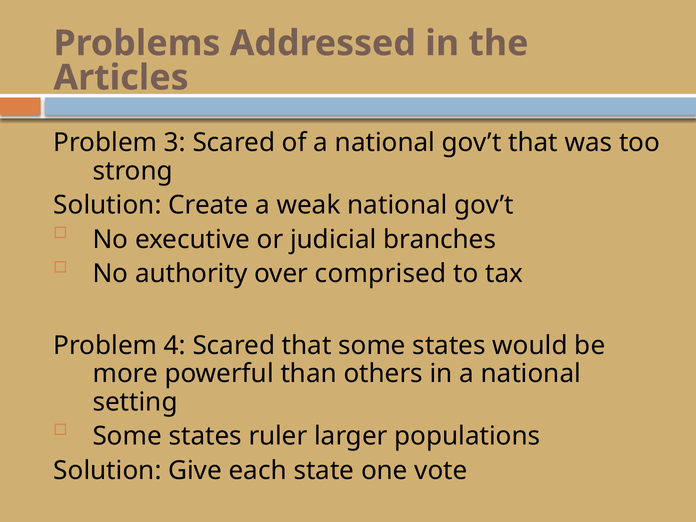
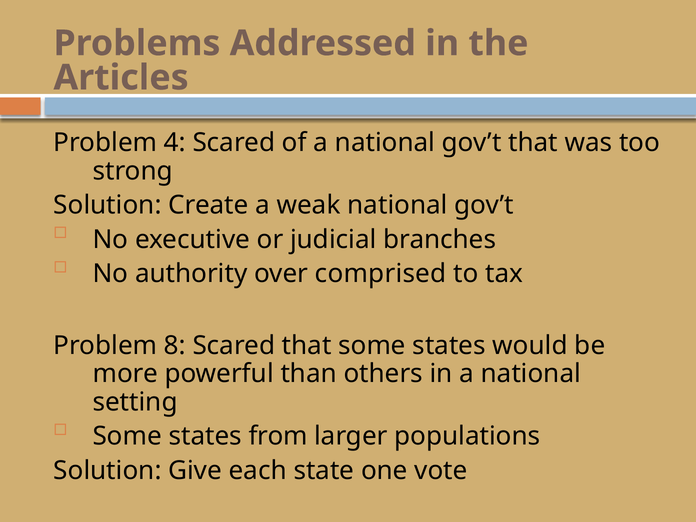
3: 3 -> 4
4: 4 -> 8
ruler: ruler -> from
